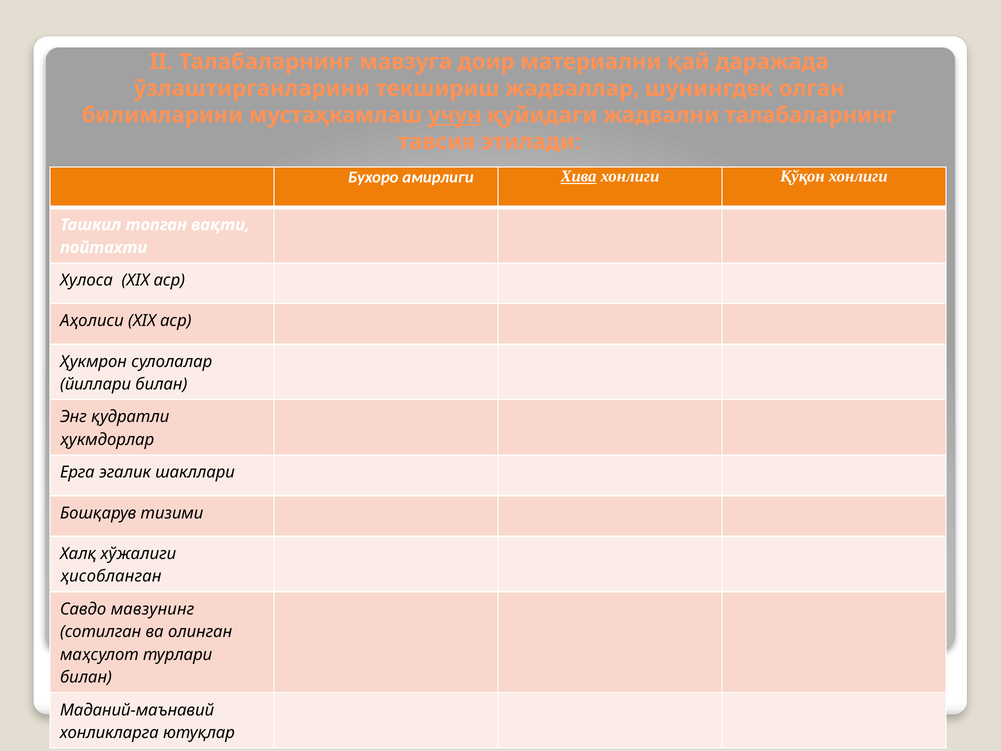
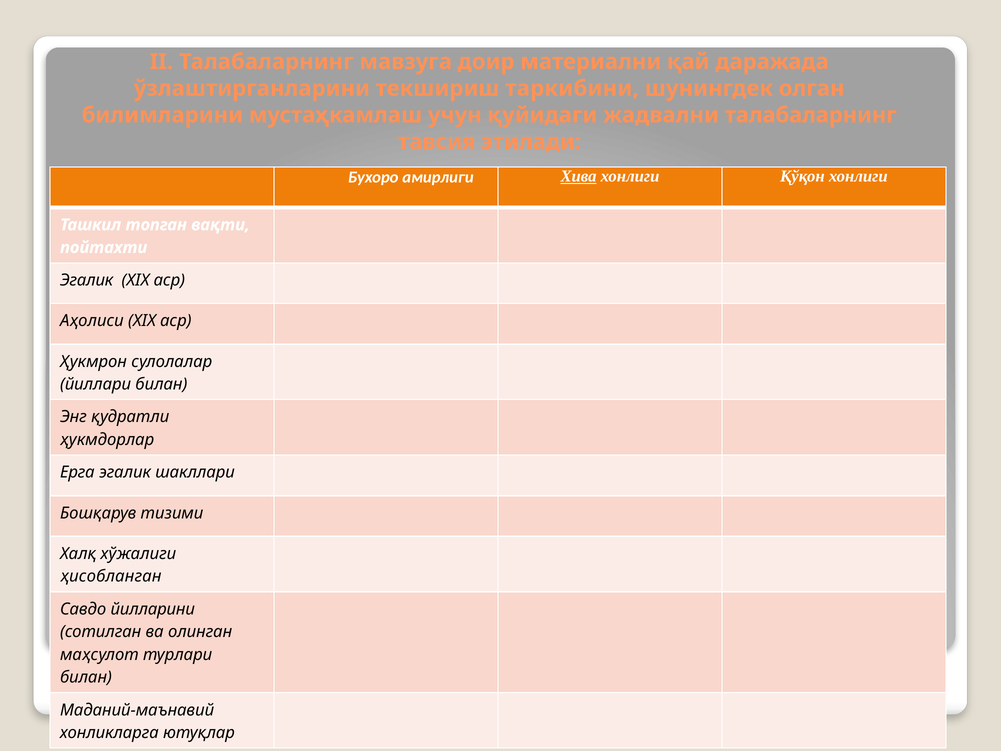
жадваллар: жадваллар -> таркибини
учун underline: present -> none
Хулоса at (86, 280): Хулоса -> Эгалик
мавзунинг: мавзунинг -> йилларини
